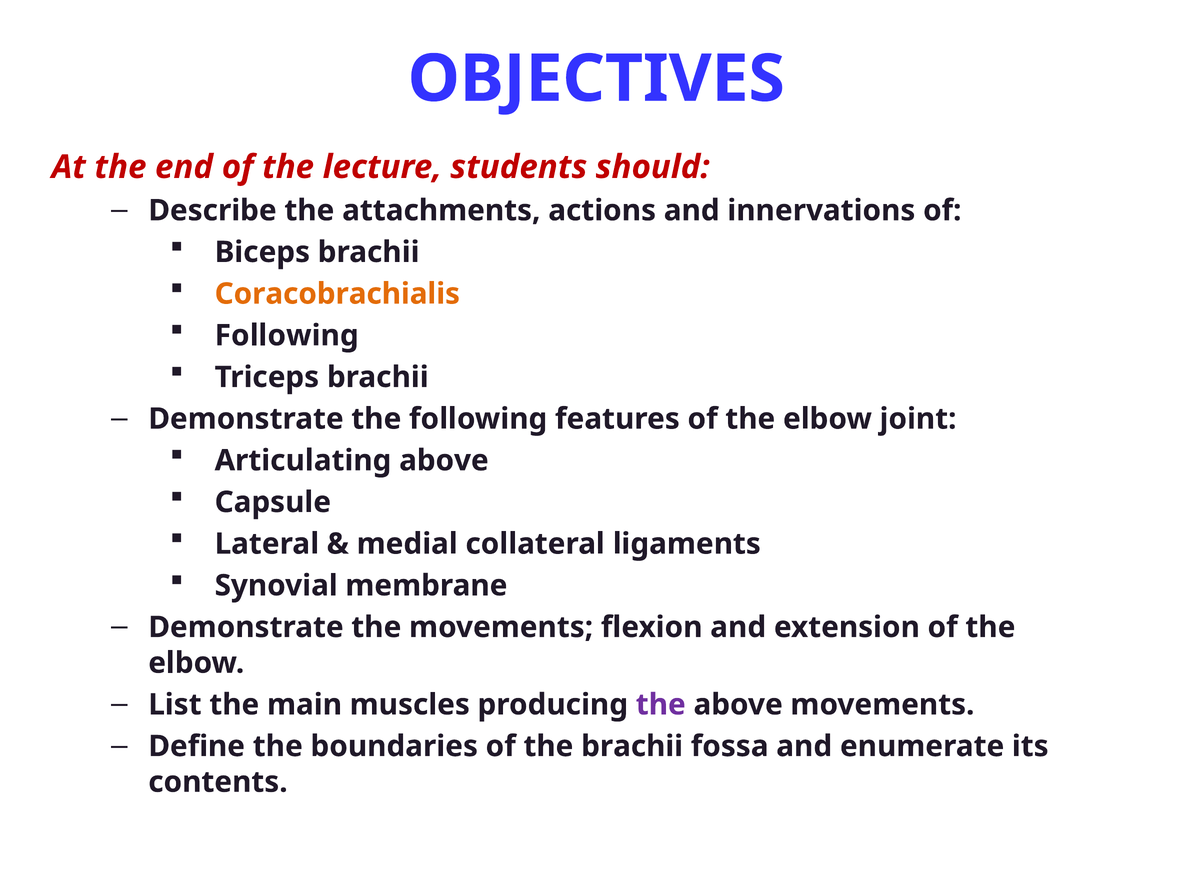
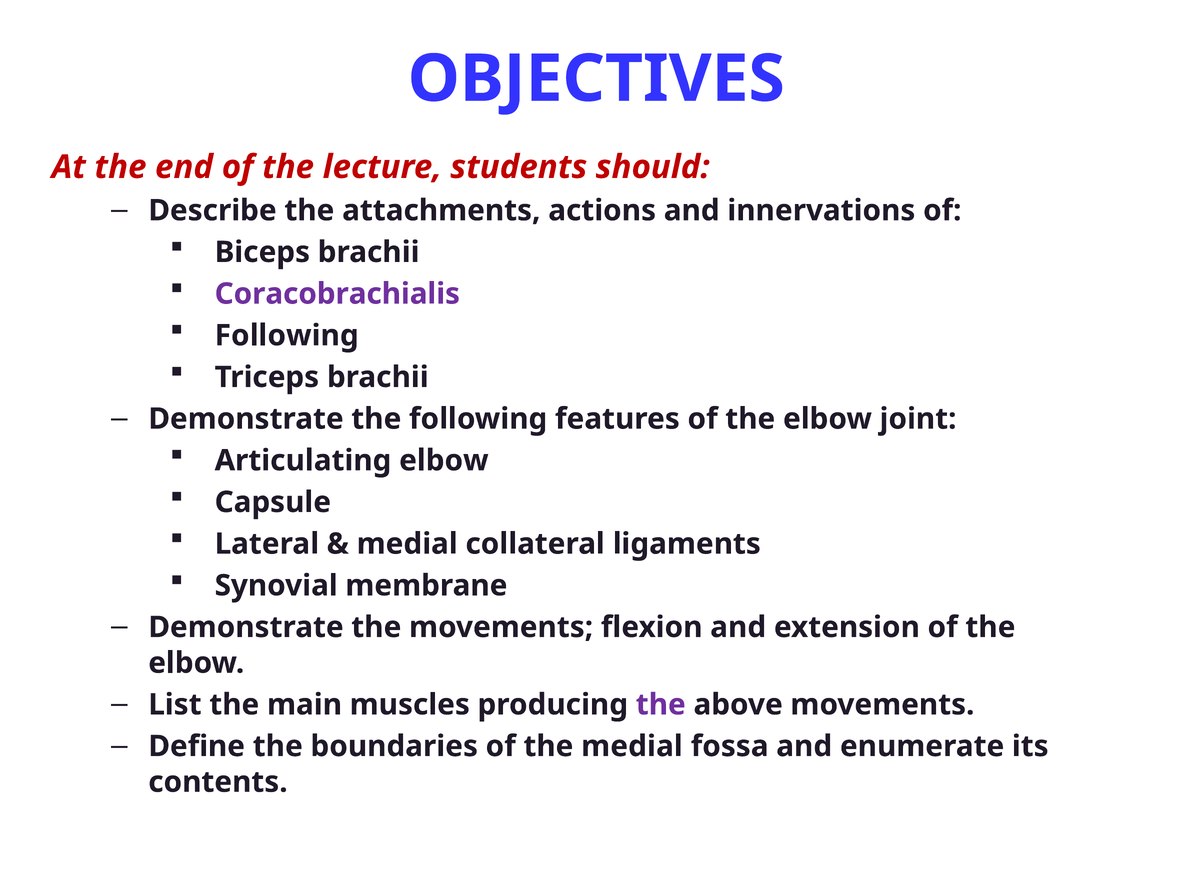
Coracobrachialis colour: orange -> purple
Articulating above: above -> elbow
the brachii: brachii -> medial
